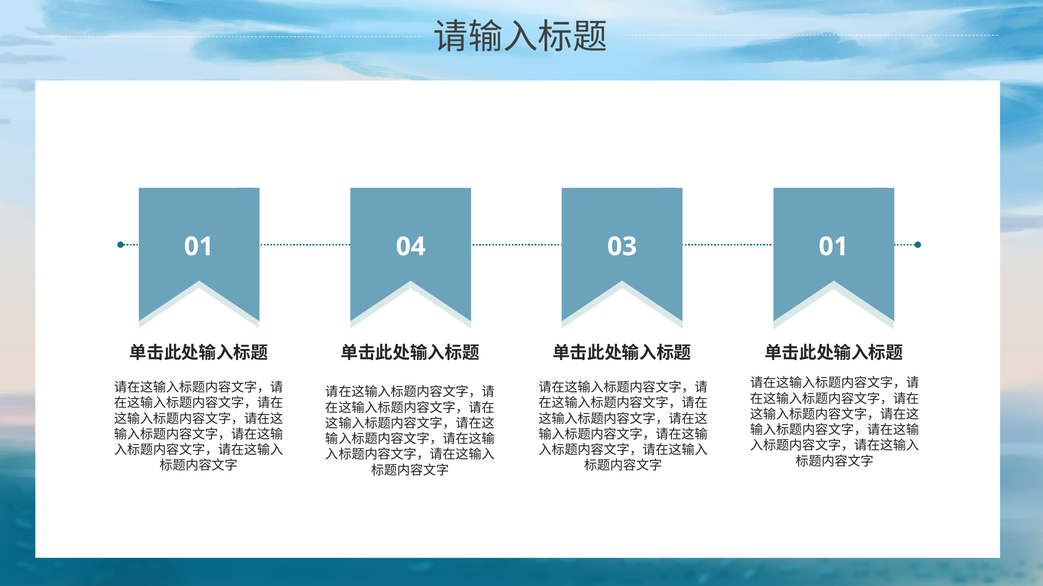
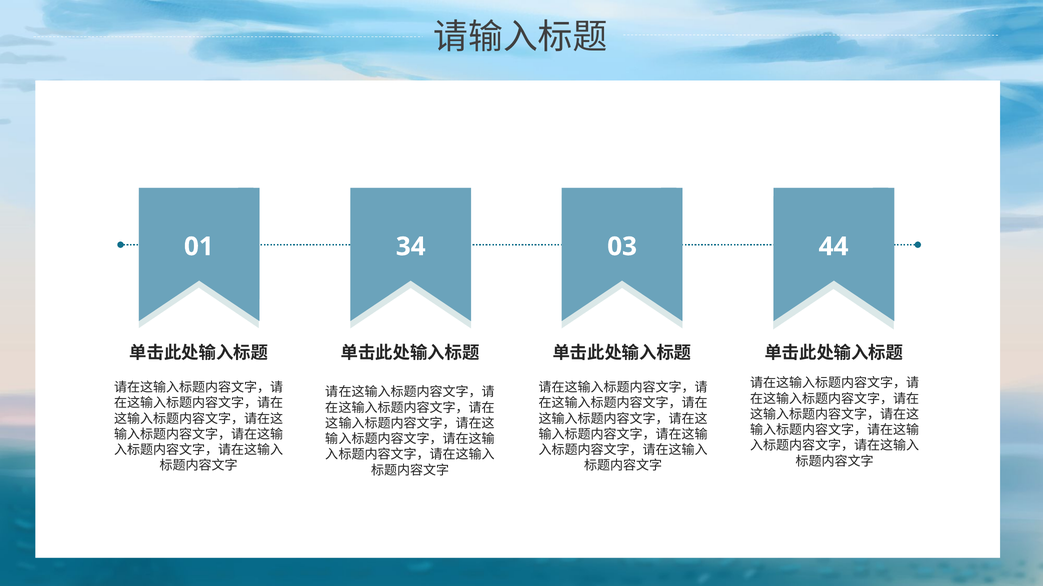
04: 04 -> 34
03 01: 01 -> 44
